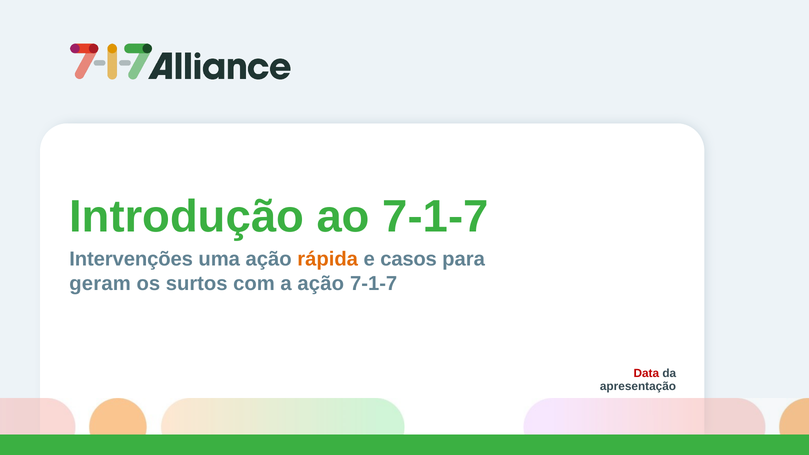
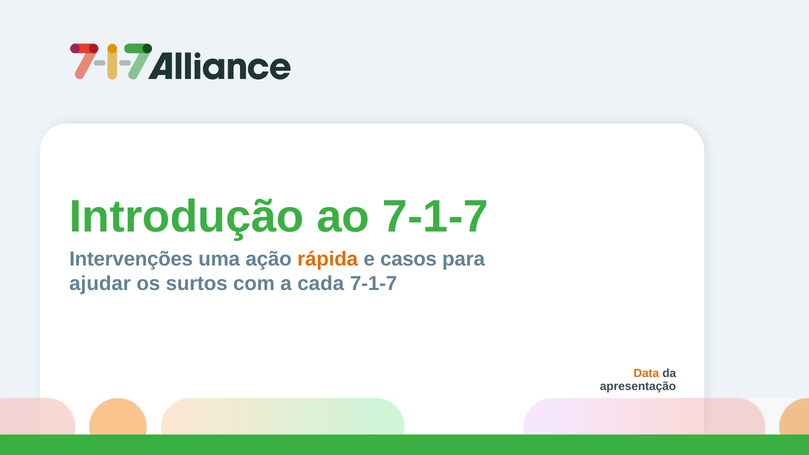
geram: geram -> ajudar
a ação: ação -> cada
Data colour: red -> orange
